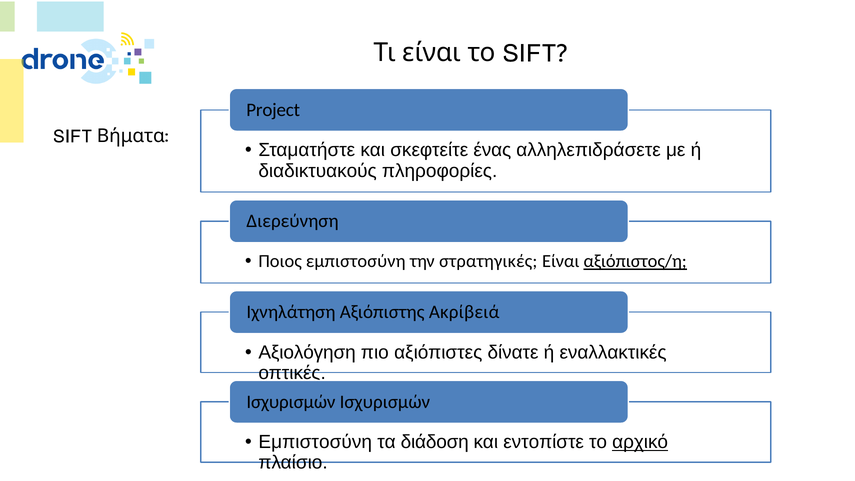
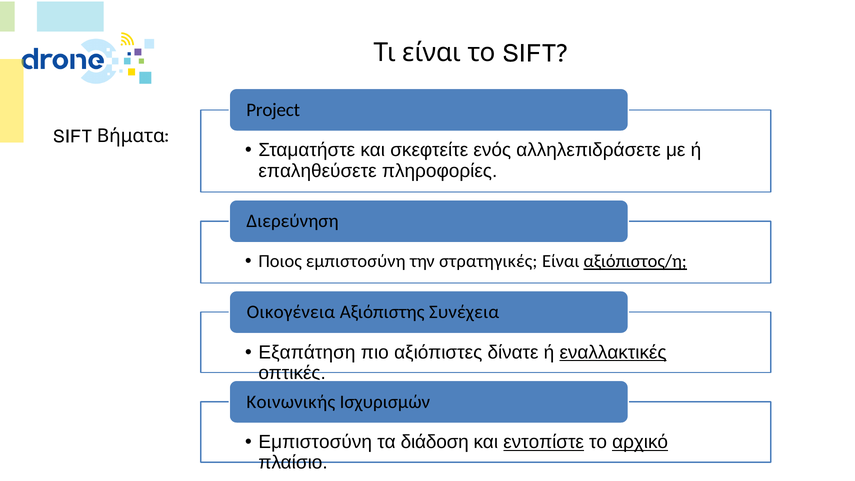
ένας: ένας -> ενός
διαδικτυακούς: διαδικτυακούς -> επαληθεύσετε
Ιχνηλάτηση: Ιχνηλάτηση -> Οικογένεια
Ακρίβειά: Ακρίβειά -> Συνέχεια
Αξιολόγηση: Αξιολόγηση -> Εξαπάτηση
εναλλακτικές underline: none -> present
Ισχυρισμών at (291, 402): Ισχυρισμών -> Κοινωνικής
εντοπίστε underline: none -> present
